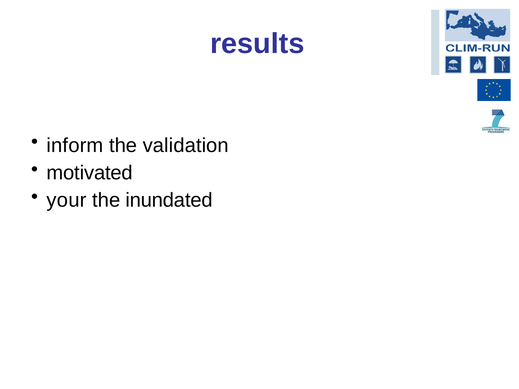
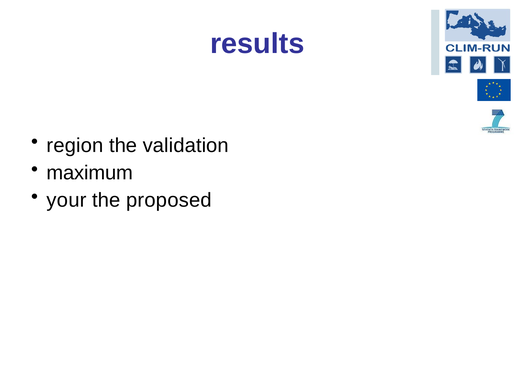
inform: inform -> region
motivated: motivated -> maximum
inundated: inundated -> proposed
